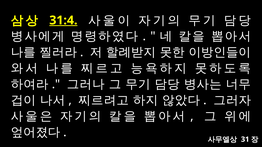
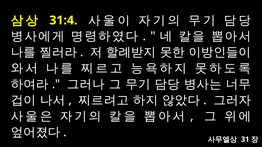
31:4 underline: present -> none
